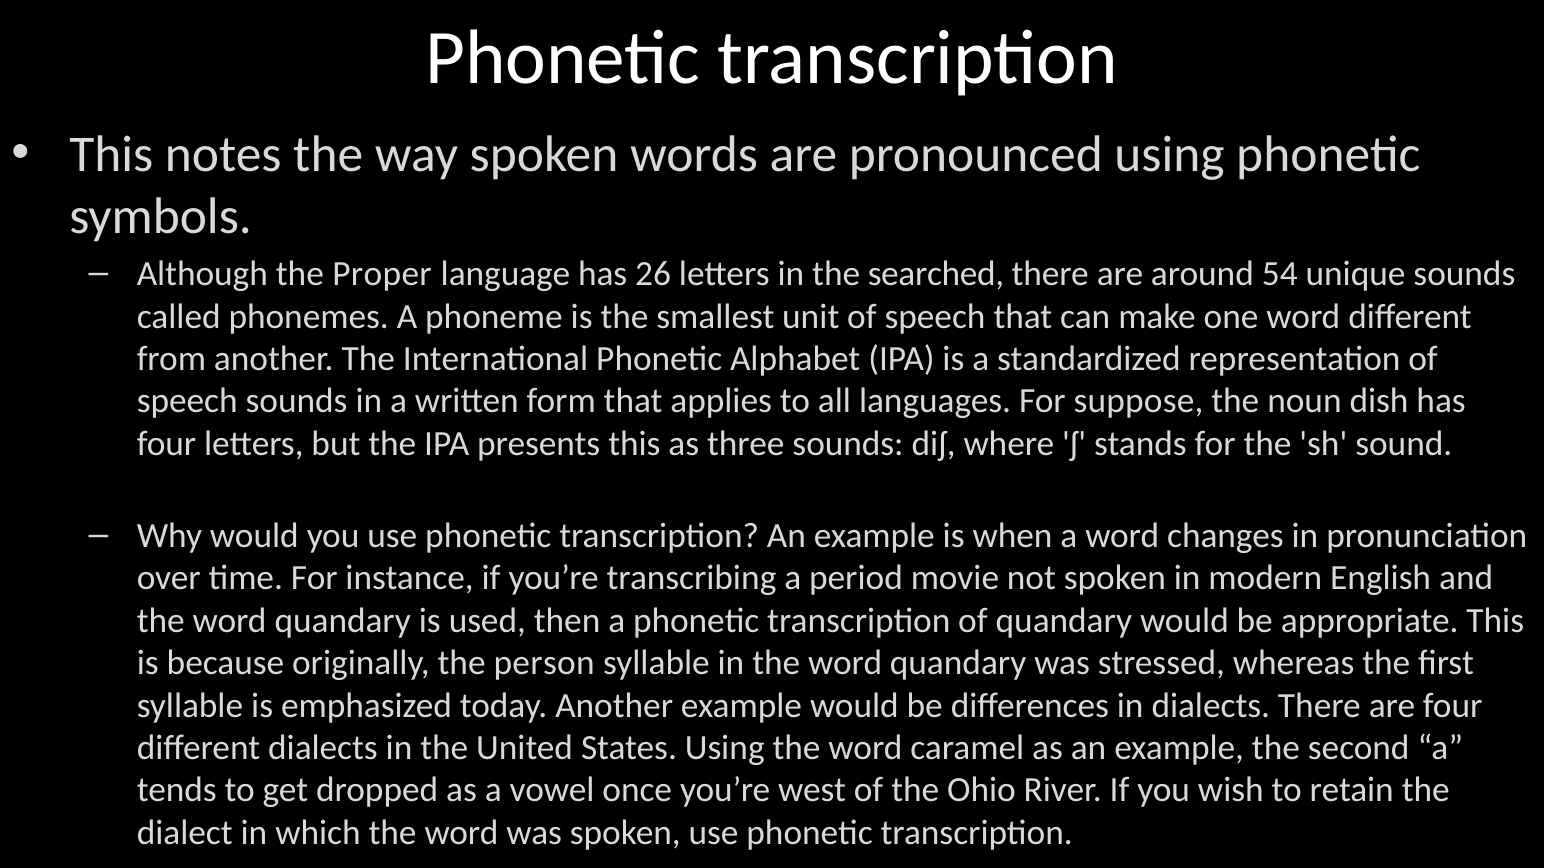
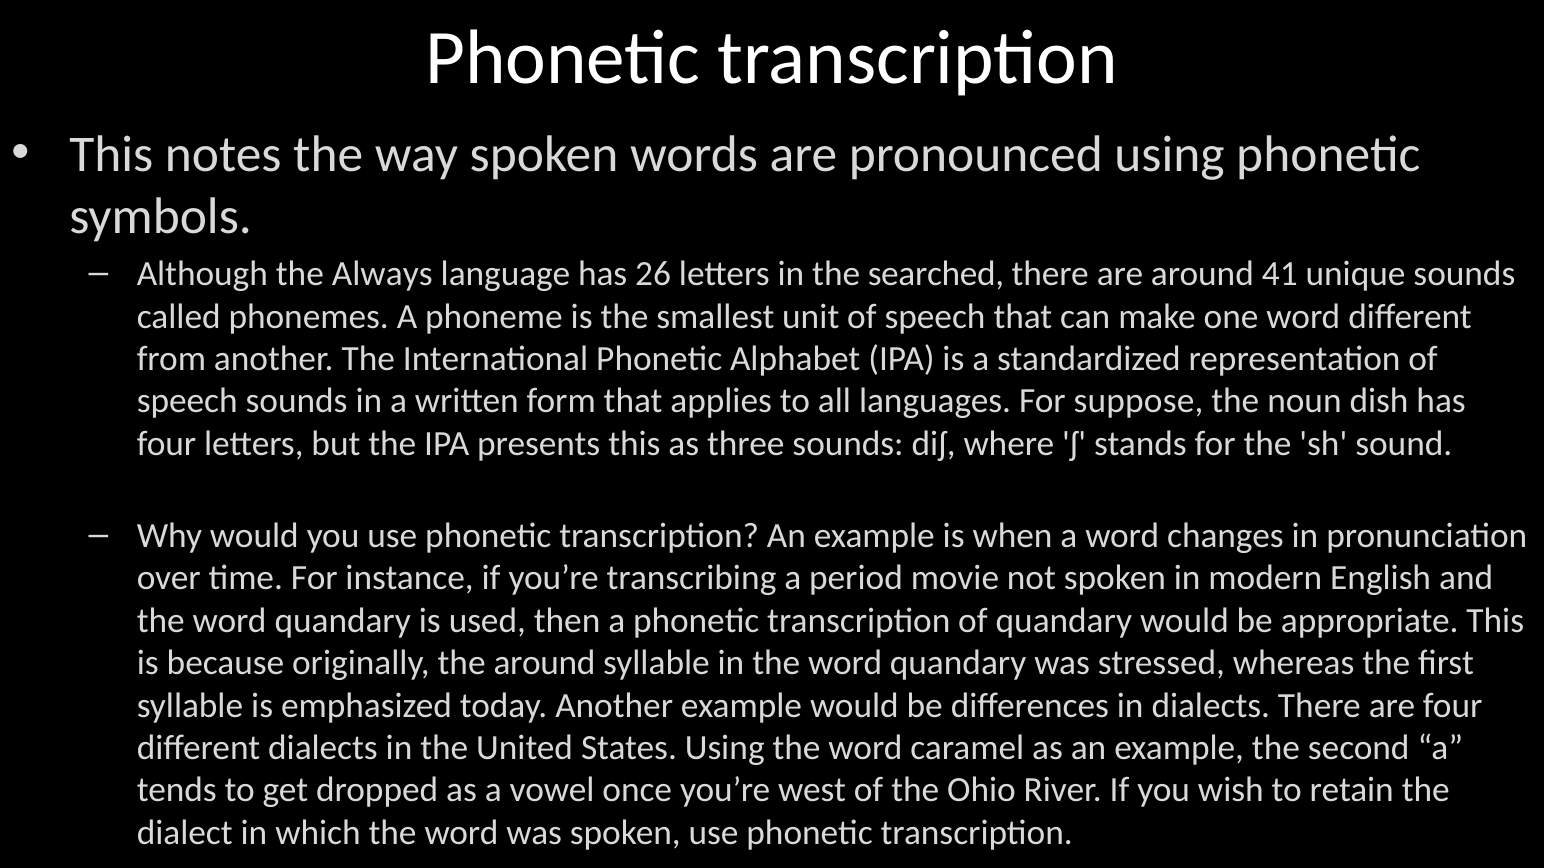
Proper: Proper -> Always
54: 54 -> 41
the person: person -> around
